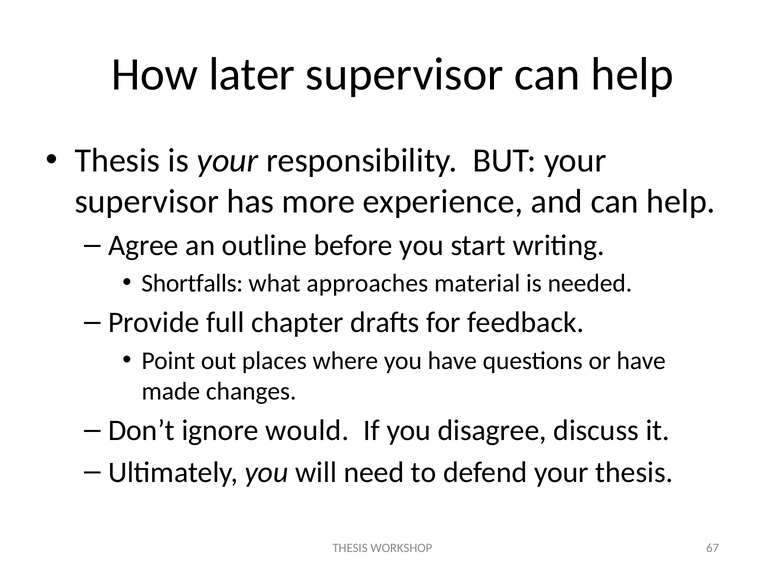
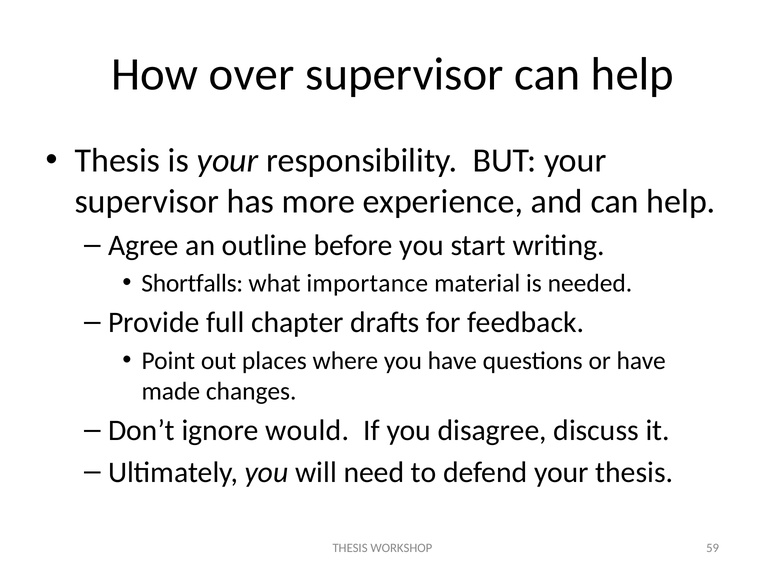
later: later -> over
approaches: approaches -> importance
67: 67 -> 59
